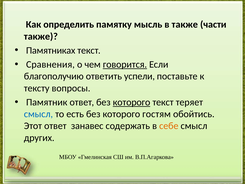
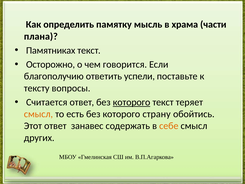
в также: также -> храма
также at (41, 36): также -> плана
Сравнения: Сравнения -> Осторожно
говорится underline: present -> none
Памятник: Памятник -> Считается
смысл at (38, 114) colour: blue -> orange
гостям: гостям -> страну
